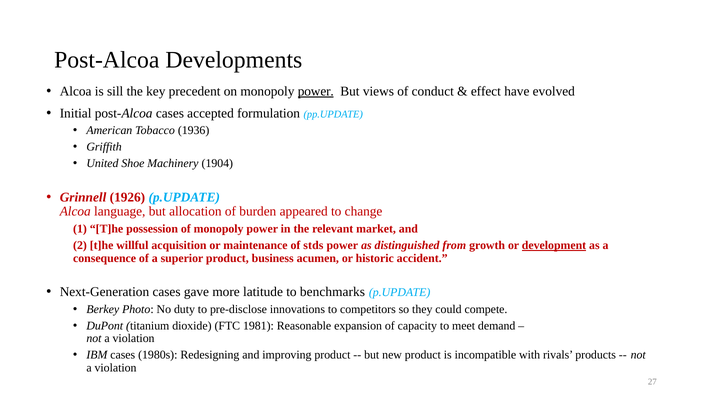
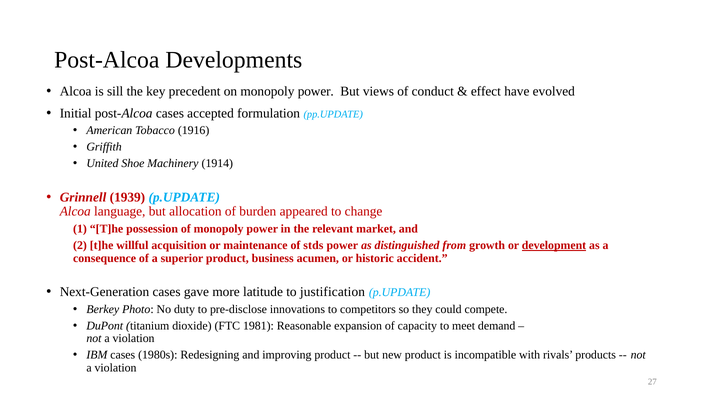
power at (316, 91) underline: present -> none
1936: 1936 -> 1916
1904: 1904 -> 1914
1926: 1926 -> 1939
benchmarks: benchmarks -> justification
